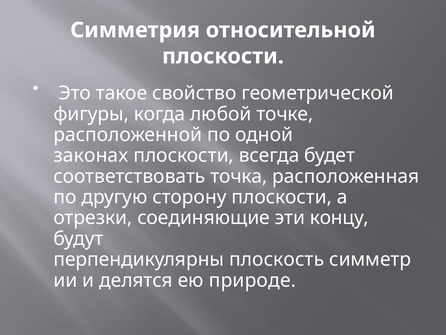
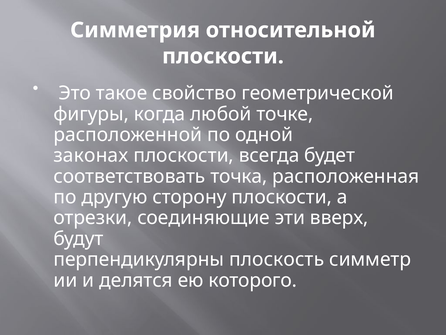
концу: концу -> вверх
природе: природе -> которого
